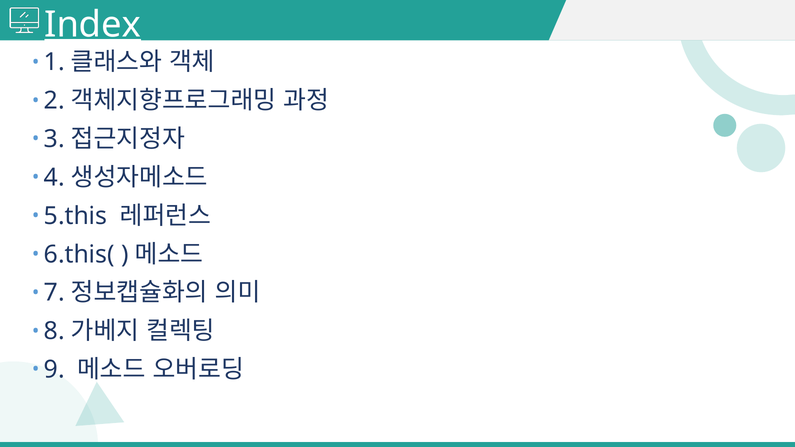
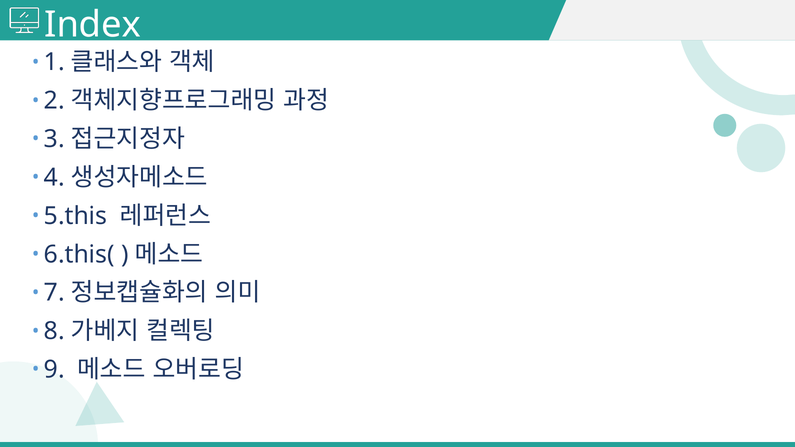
Index underline: present -> none
